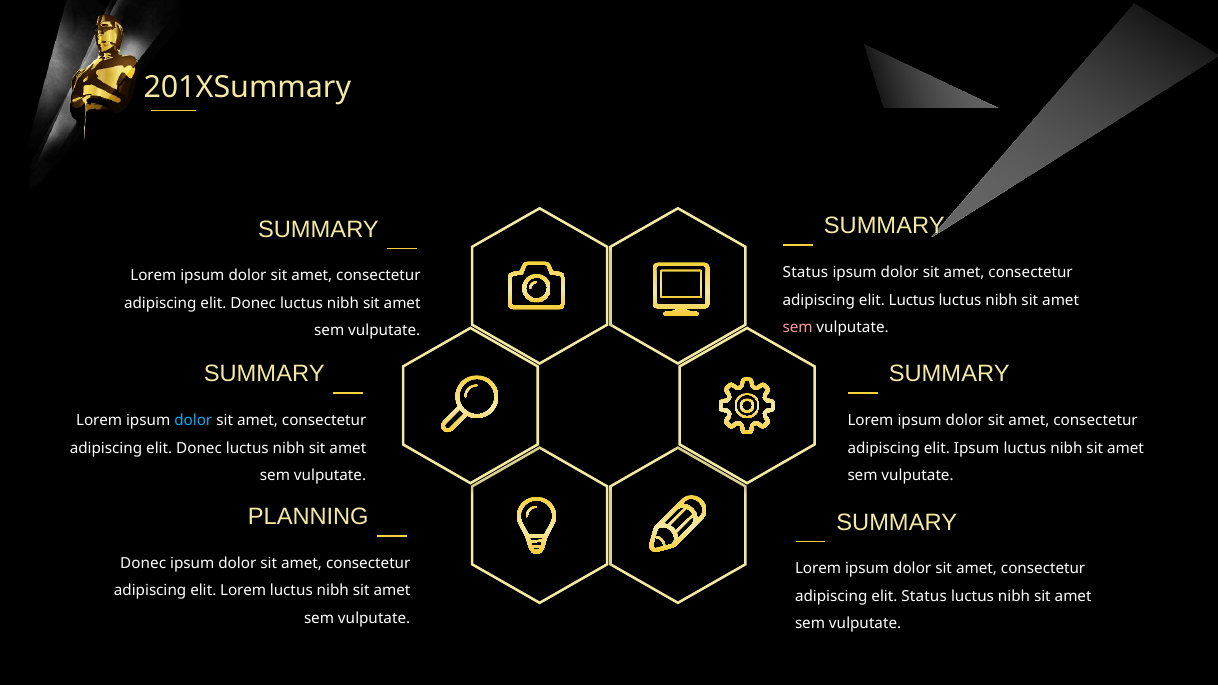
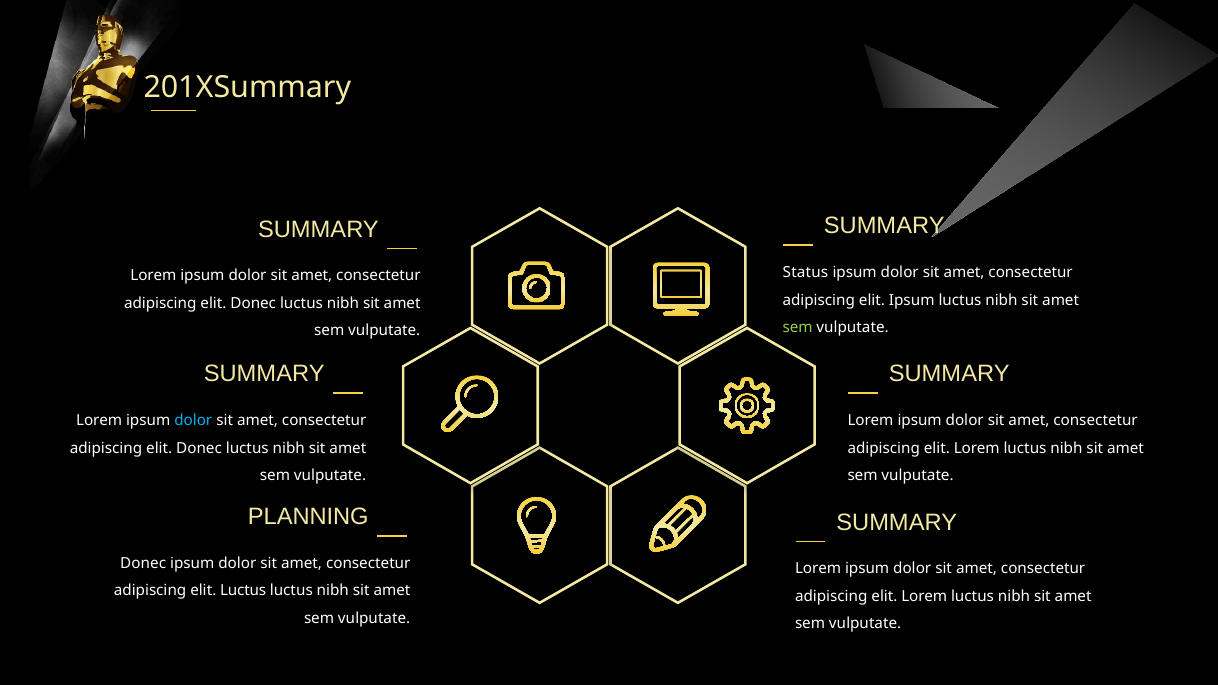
elit Luctus: Luctus -> Ipsum
sem at (798, 328) colour: pink -> light green
Ipsum at (977, 448): Ipsum -> Lorem
elit Lorem: Lorem -> Luctus
Status at (924, 596): Status -> Lorem
